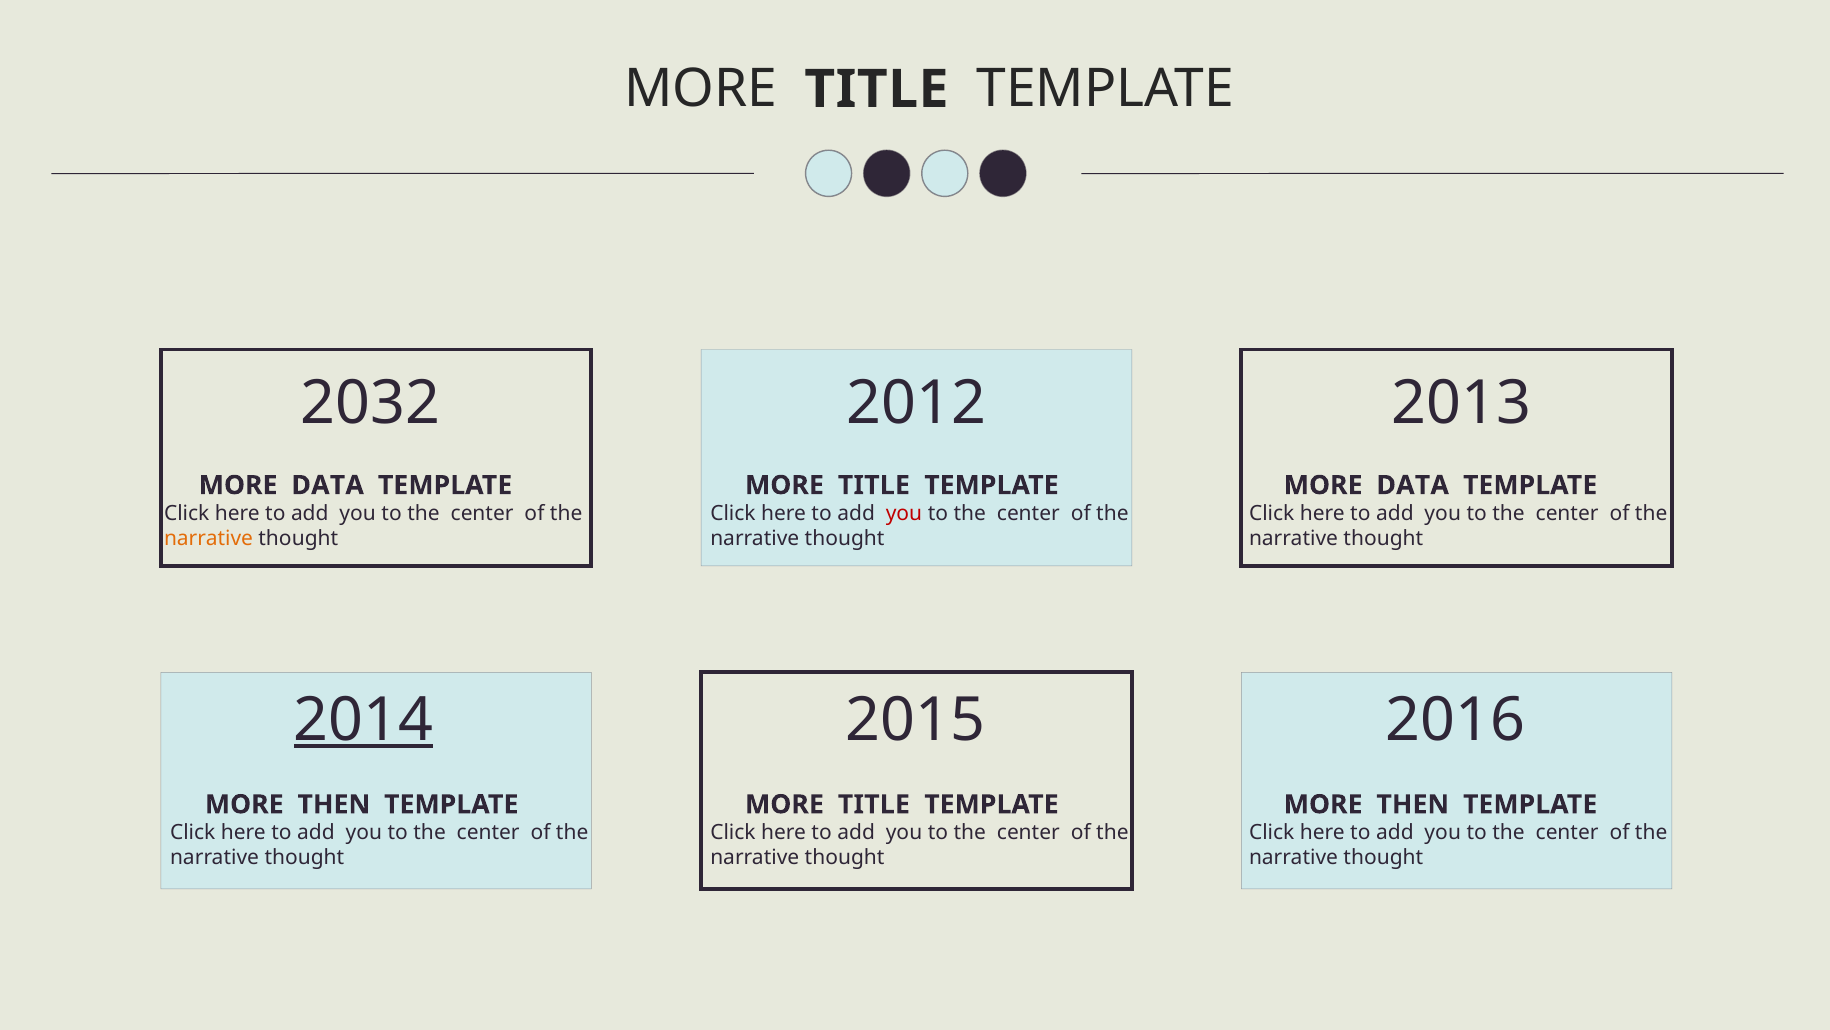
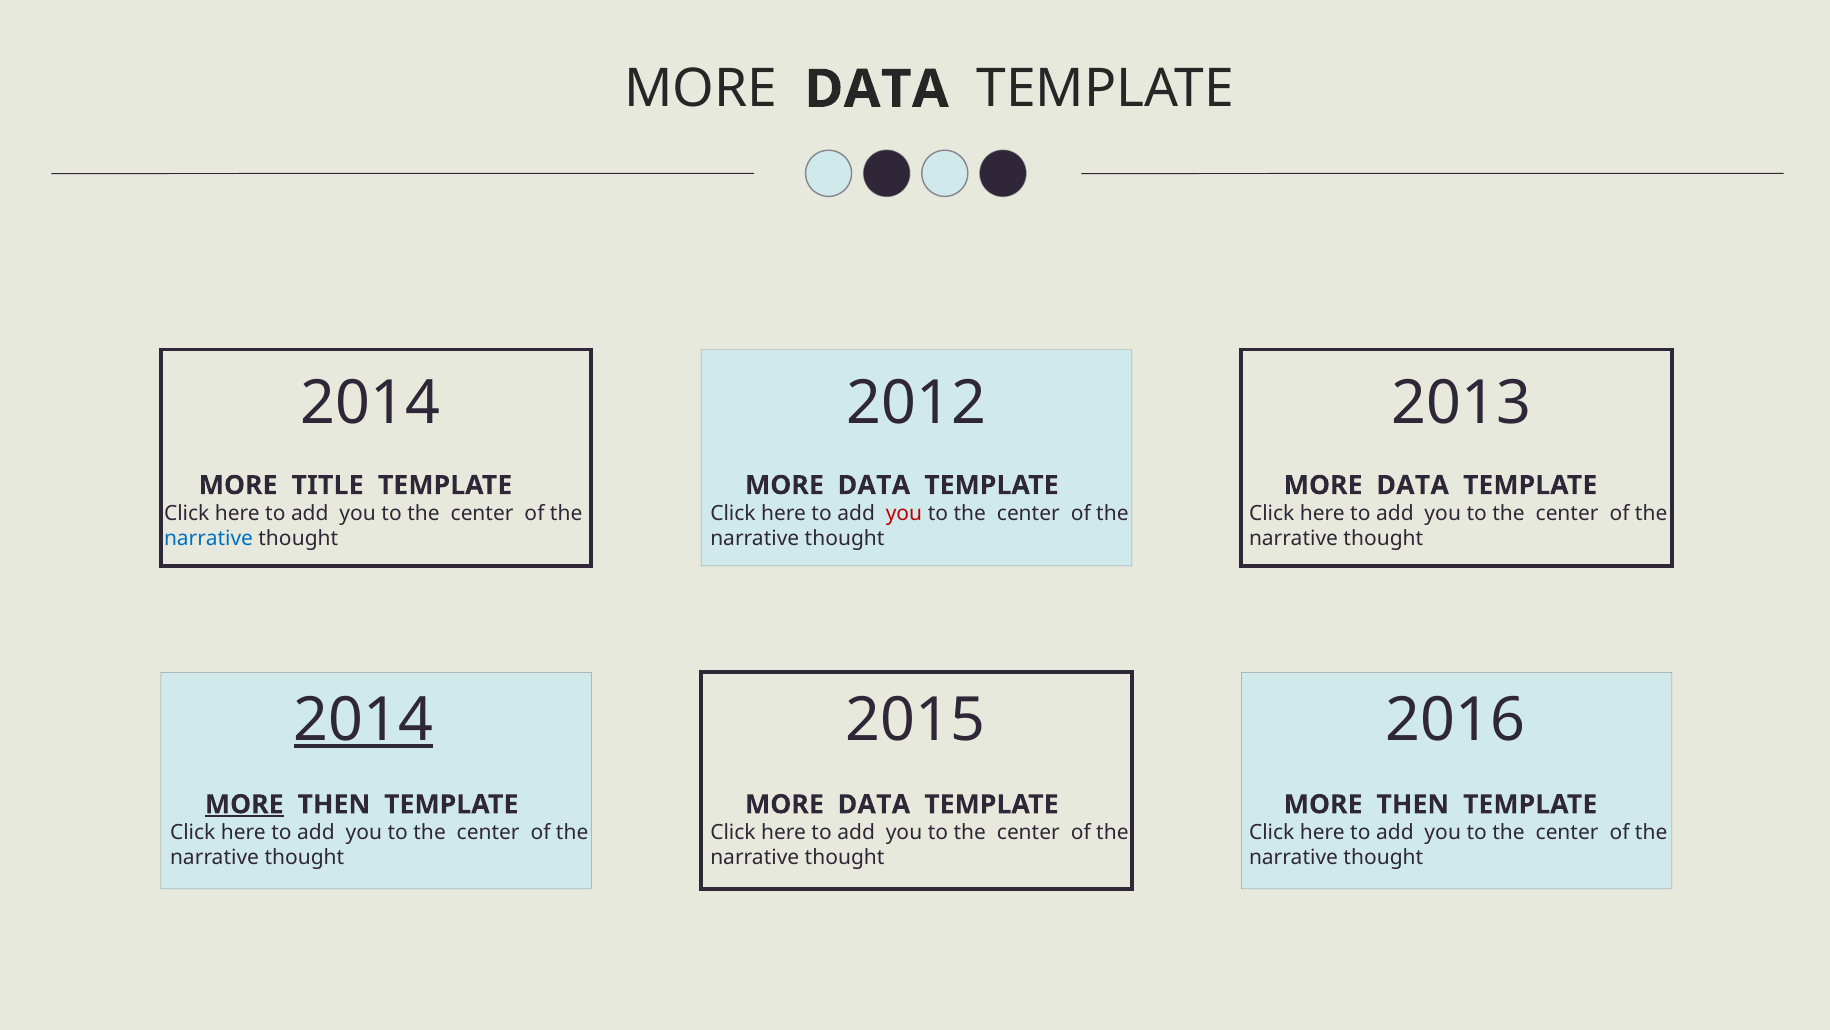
TITLE at (876, 89): TITLE -> DATA
2032 at (371, 403): 2032 -> 2014
DATA at (328, 485): DATA -> TITLE
TITLE at (874, 485): TITLE -> DATA
narrative at (209, 538) colour: orange -> blue
MORE at (244, 804) underline: none -> present
TITLE at (874, 804): TITLE -> DATA
